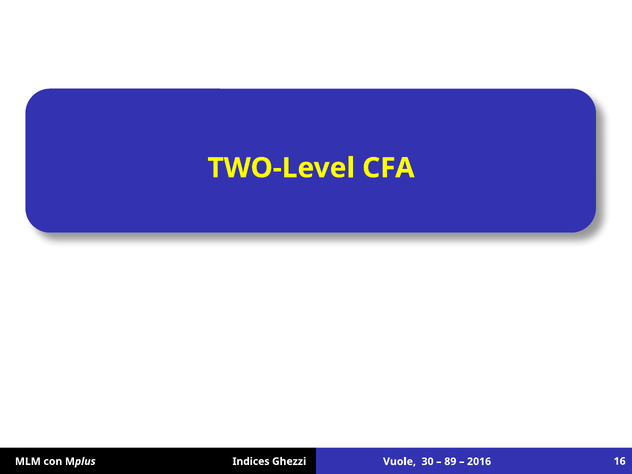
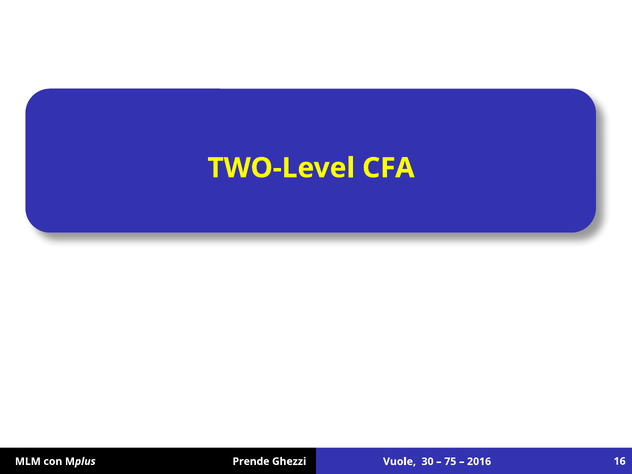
Indices: Indices -> Prende
89: 89 -> 75
